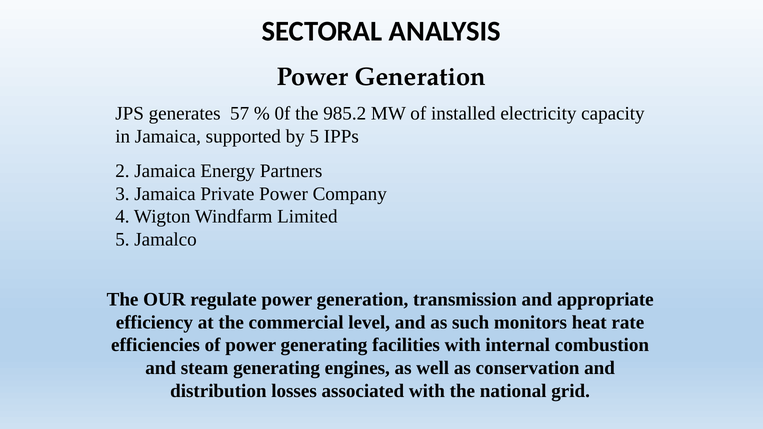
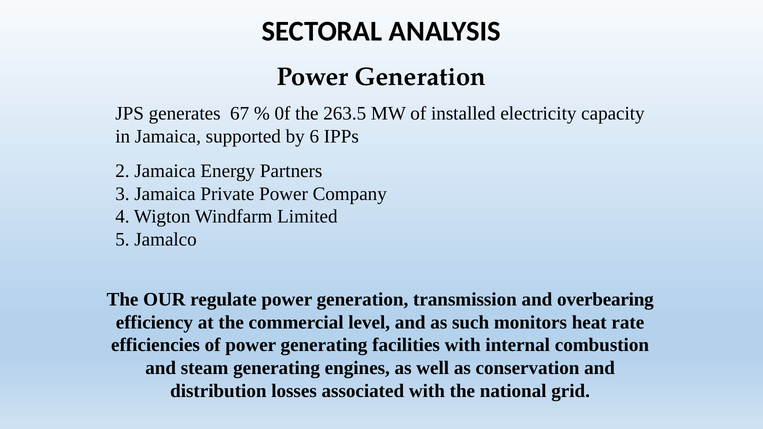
57: 57 -> 67
985.2: 985.2 -> 263.5
by 5: 5 -> 6
appropriate: appropriate -> overbearing
